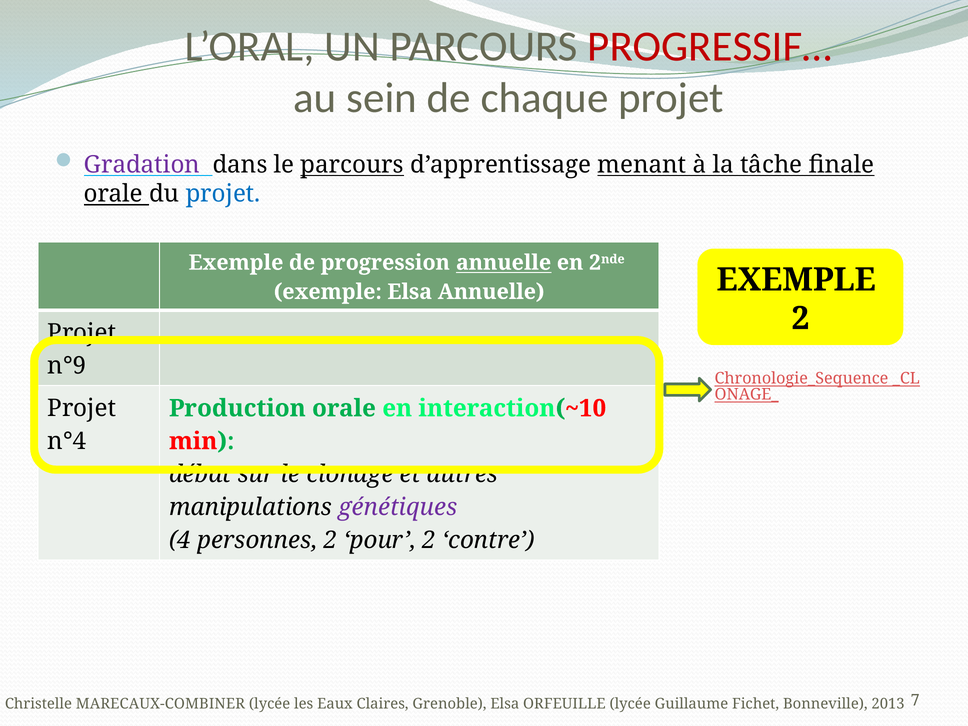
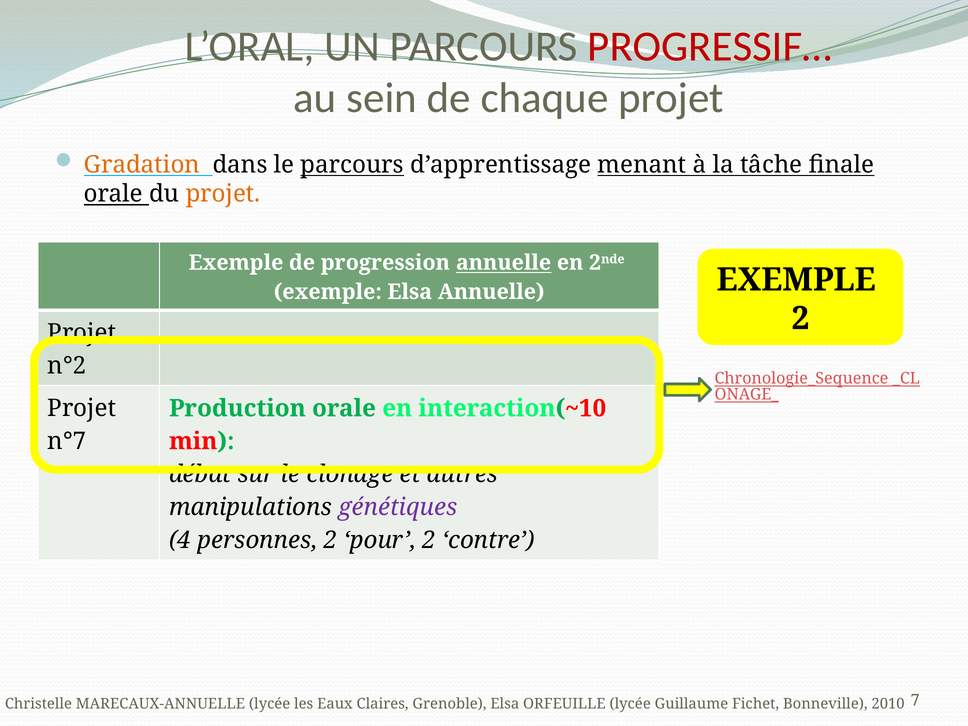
Gradation colour: purple -> orange
projet at (223, 194) colour: blue -> orange
n°9: n°9 -> n°2
n°4: n°4 -> n°7
MARECAUX-COMBINER: MARECAUX-COMBINER -> MARECAUX-ANNUELLE
2013: 2013 -> 2010
